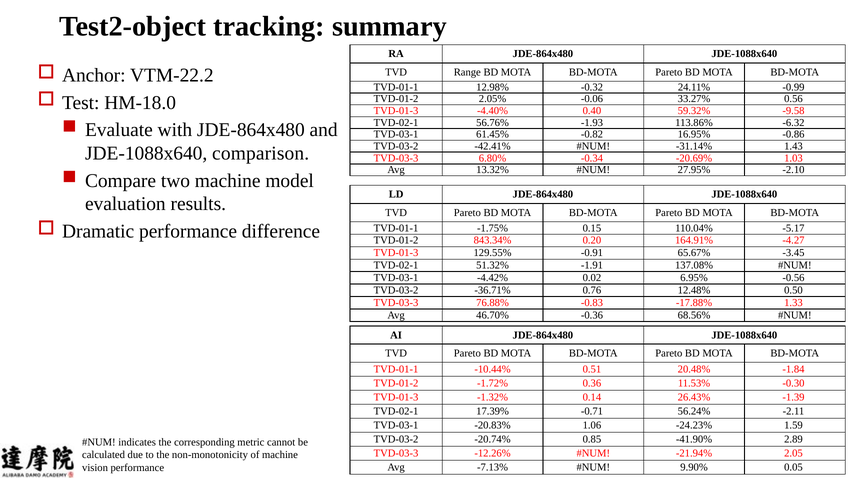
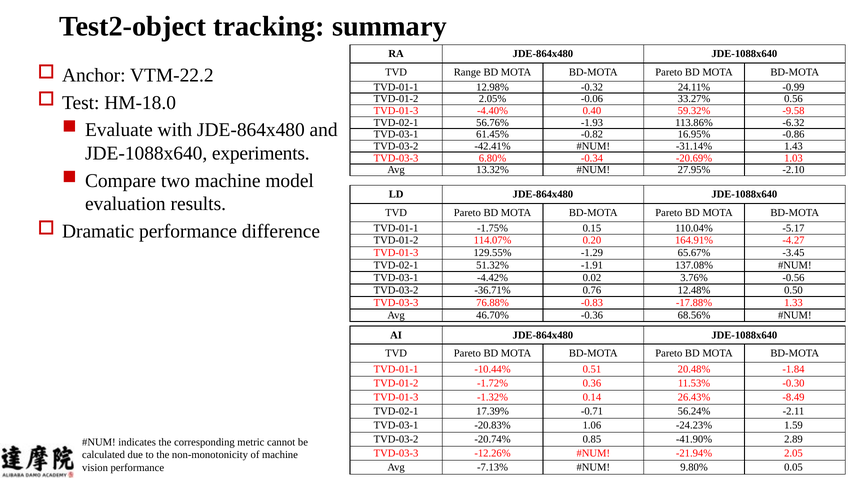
comparison: comparison -> experiments
843.34%: 843.34% -> 114.07%
-0.91: -0.91 -> -1.29
6.95%: 6.95% -> 3.76%
-1.39: -1.39 -> -8.49
9.90%: 9.90% -> 9.80%
